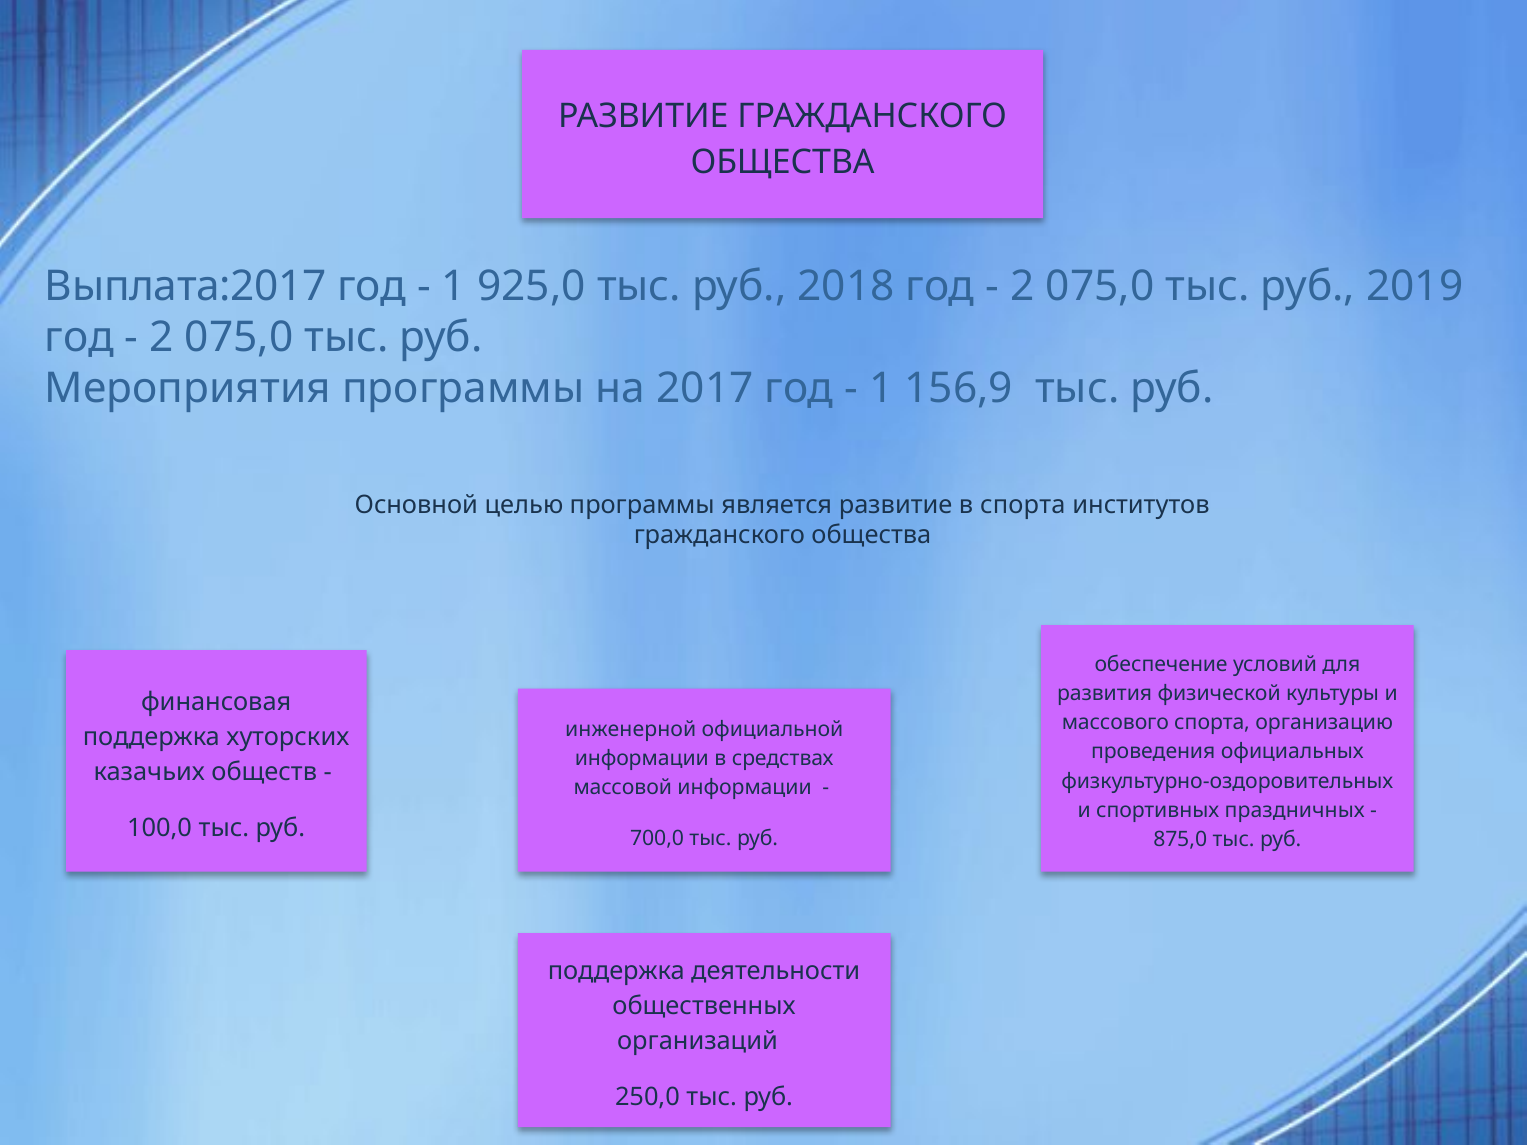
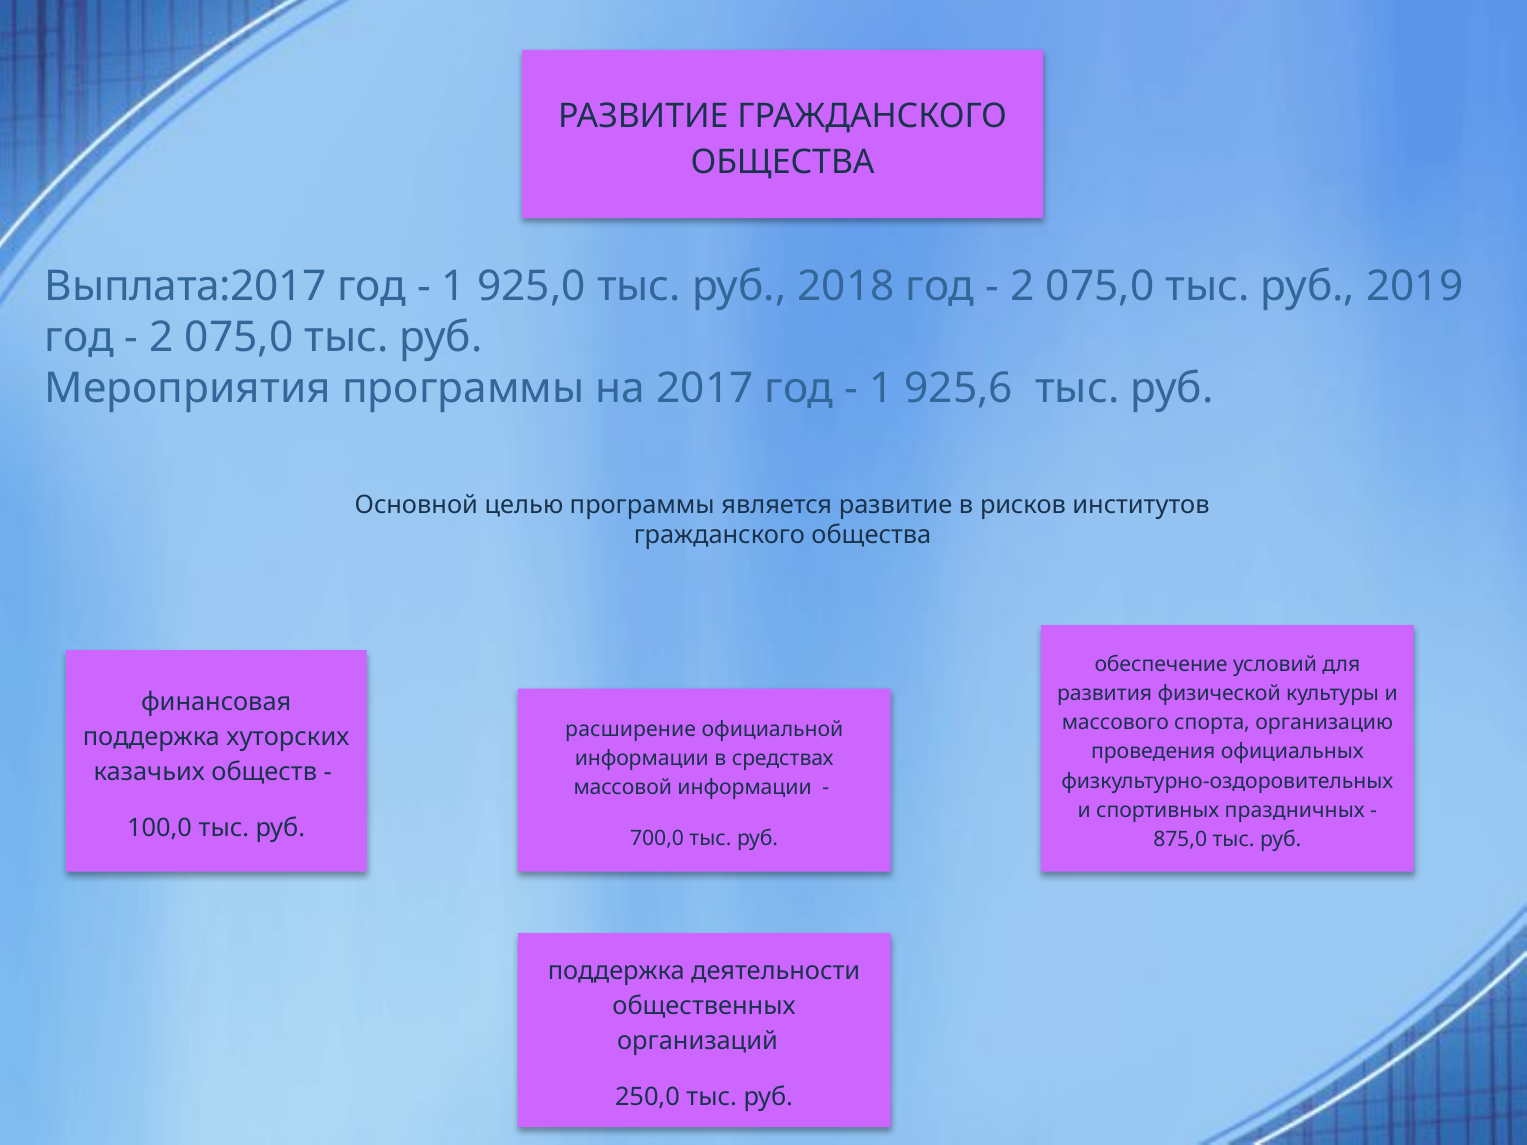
156,9: 156,9 -> 925,6
в спорта: спорта -> рисков
инженерной: инженерной -> расширение
